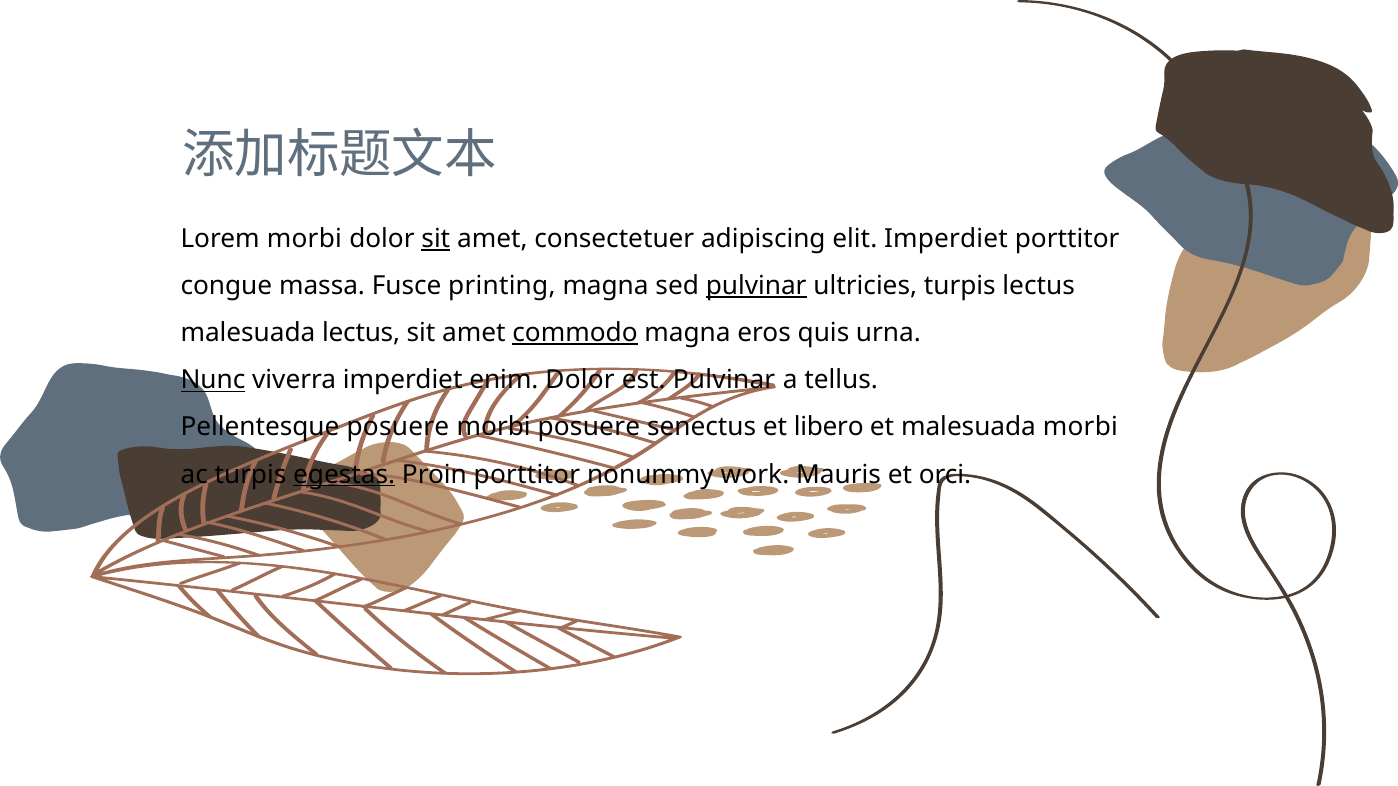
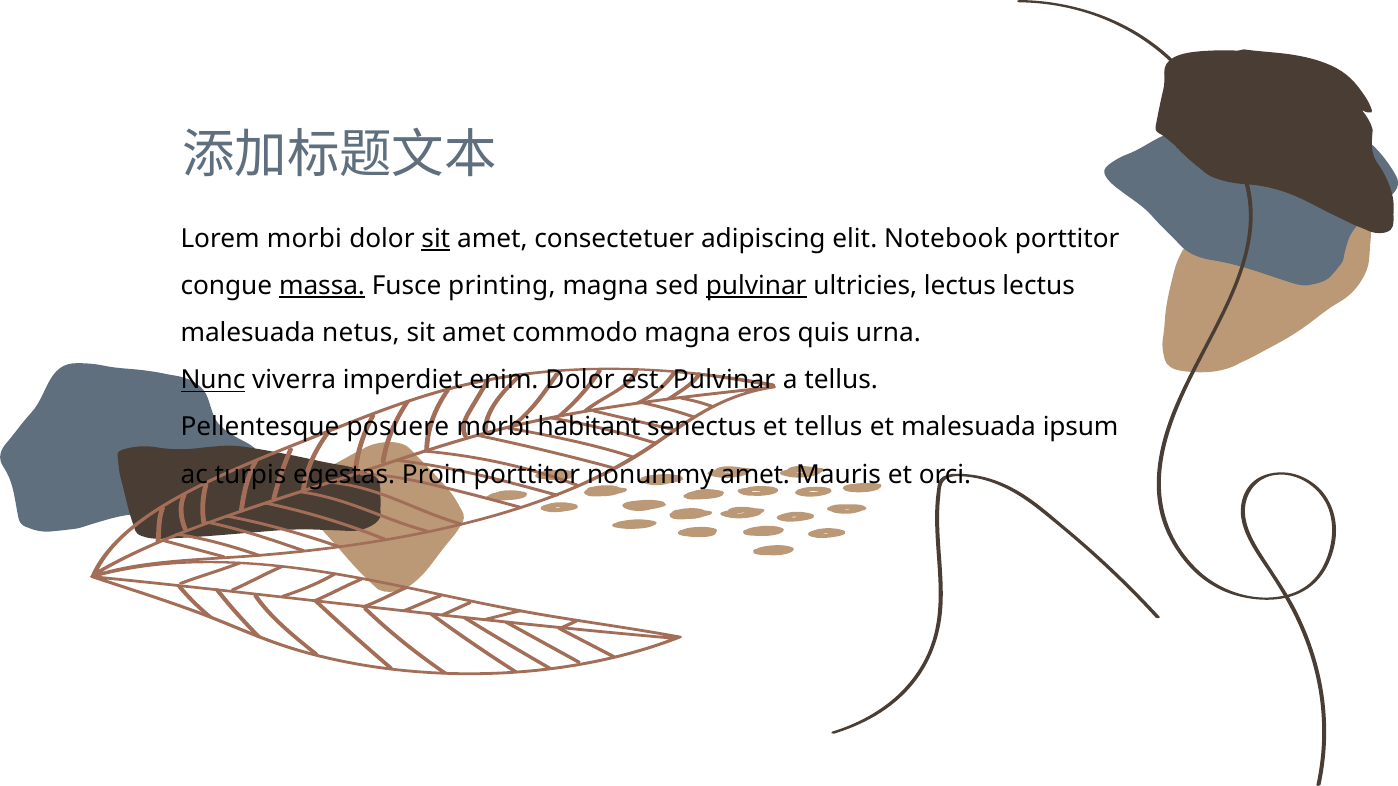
elit Imperdiet: Imperdiet -> Notebook
massa underline: none -> present
ultricies turpis: turpis -> lectus
malesuada lectus: lectus -> netus
commodo underline: present -> none
morbi posuere: posuere -> habitant
et libero: libero -> tellus
malesuada morbi: morbi -> ipsum
egestas underline: present -> none
nonummy work: work -> amet
